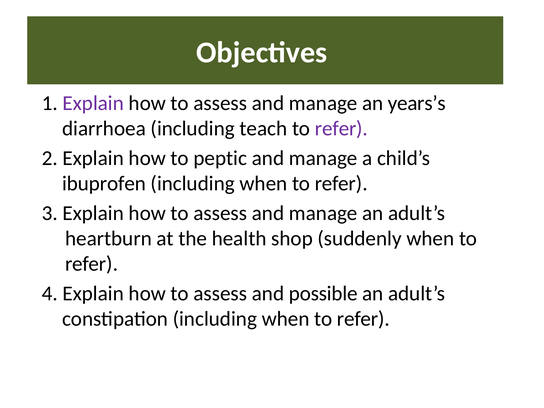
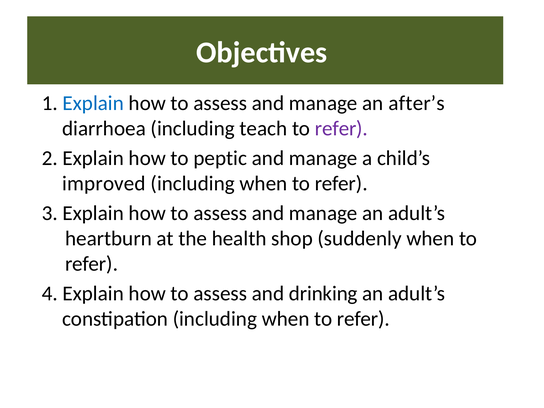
Explain at (93, 103) colour: purple -> blue
years’s: years’s -> after’s
ibuprofen: ibuprofen -> improved
possible: possible -> drinking
